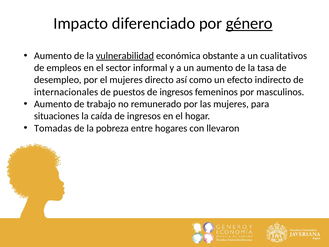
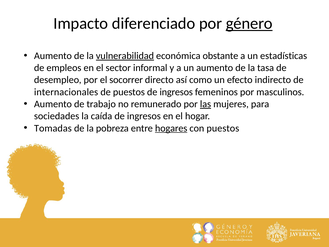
cualitativos: cualitativos -> estadísticas
el mujeres: mujeres -> socorrer
las underline: none -> present
situaciones: situaciones -> sociedades
hogares underline: none -> present
con llevaron: llevaron -> puestos
